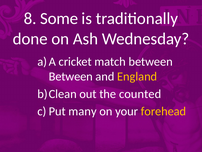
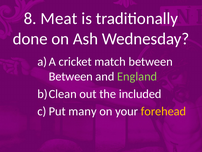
Some: Some -> Meat
England colour: yellow -> light green
counted: counted -> included
